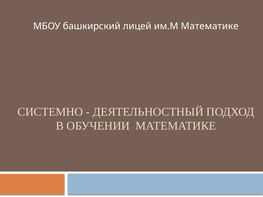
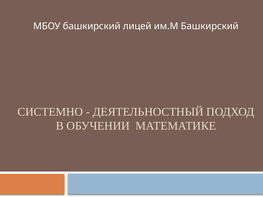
им.М Математике: Математике -> Башкирский
